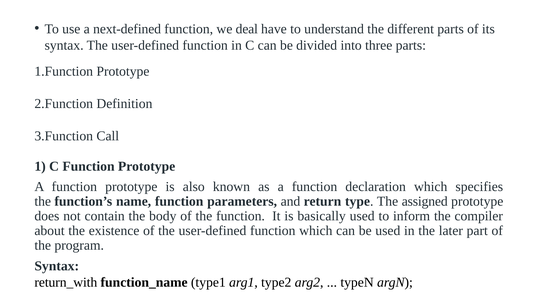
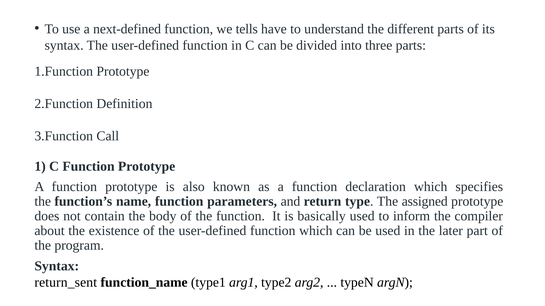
deal: deal -> tells
return_with: return_with -> return_sent
